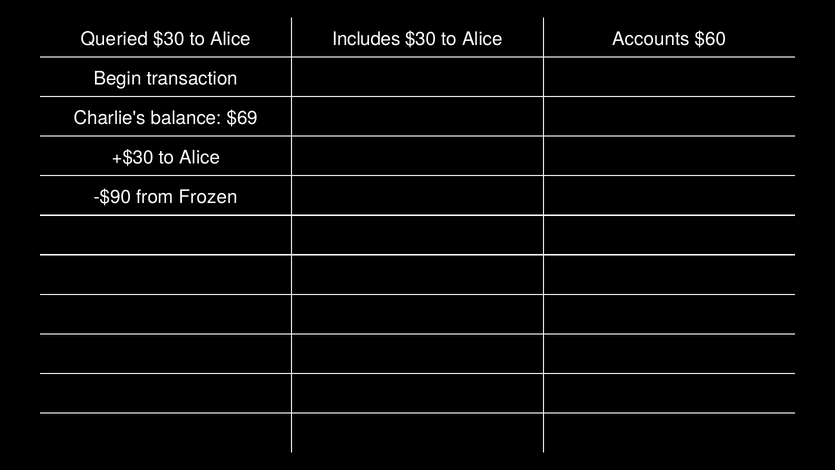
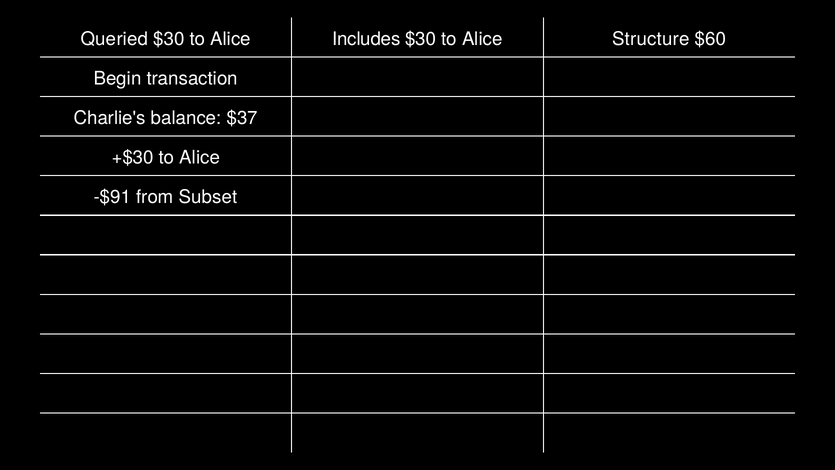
Accounts: Accounts -> Structure
$69: $69 -> $37
-$90: -$90 -> -$91
Frozen: Frozen -> Subset
